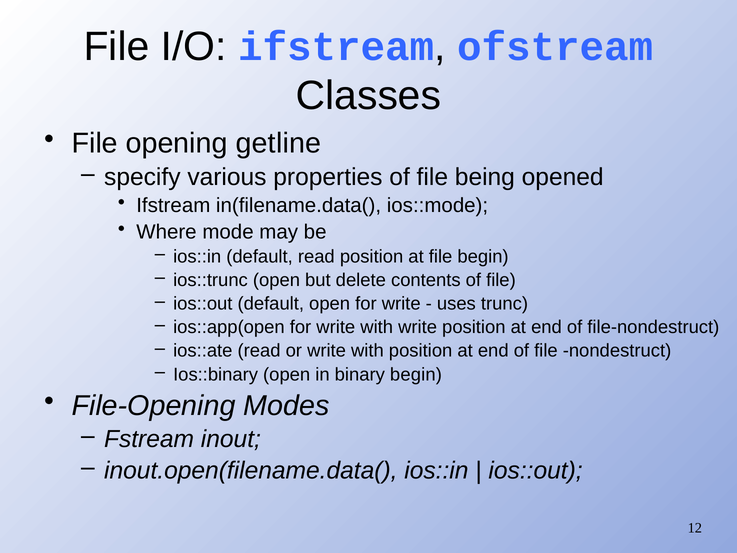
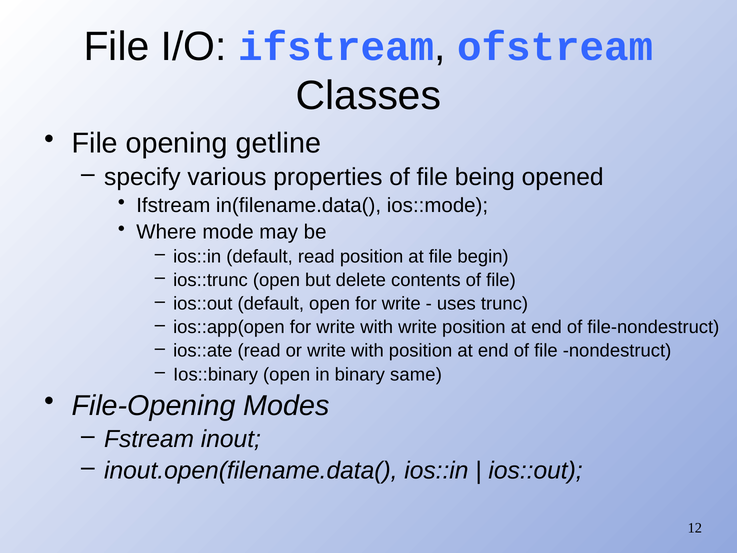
binary begin: begin -> same
